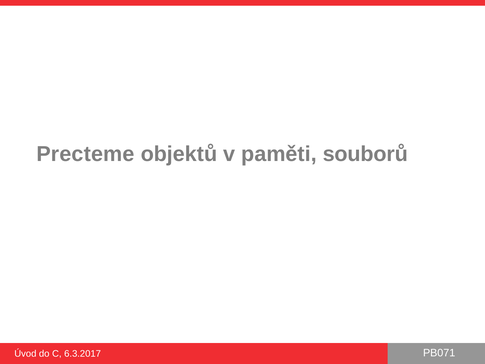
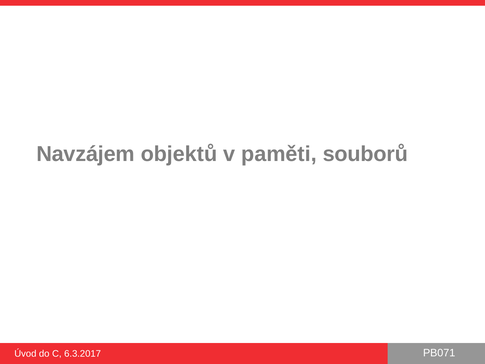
Precteme: Precteme -> Navzájem
